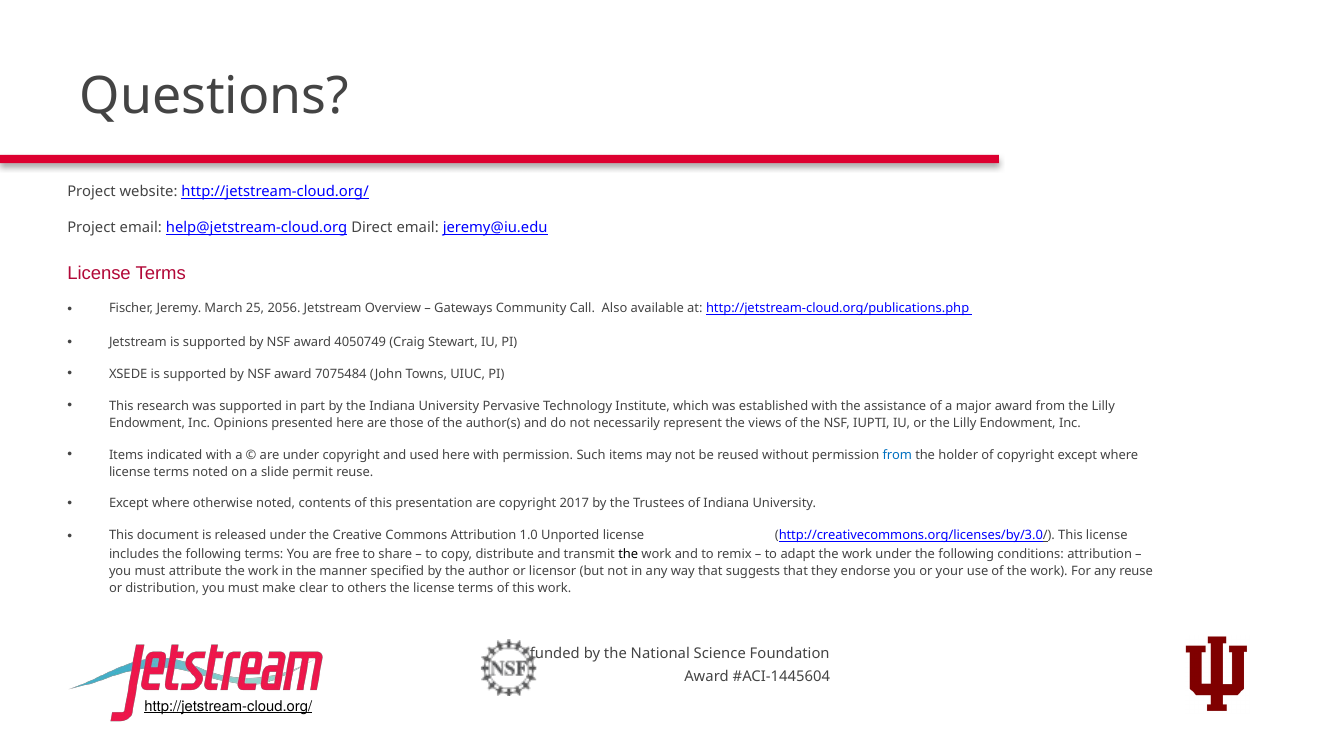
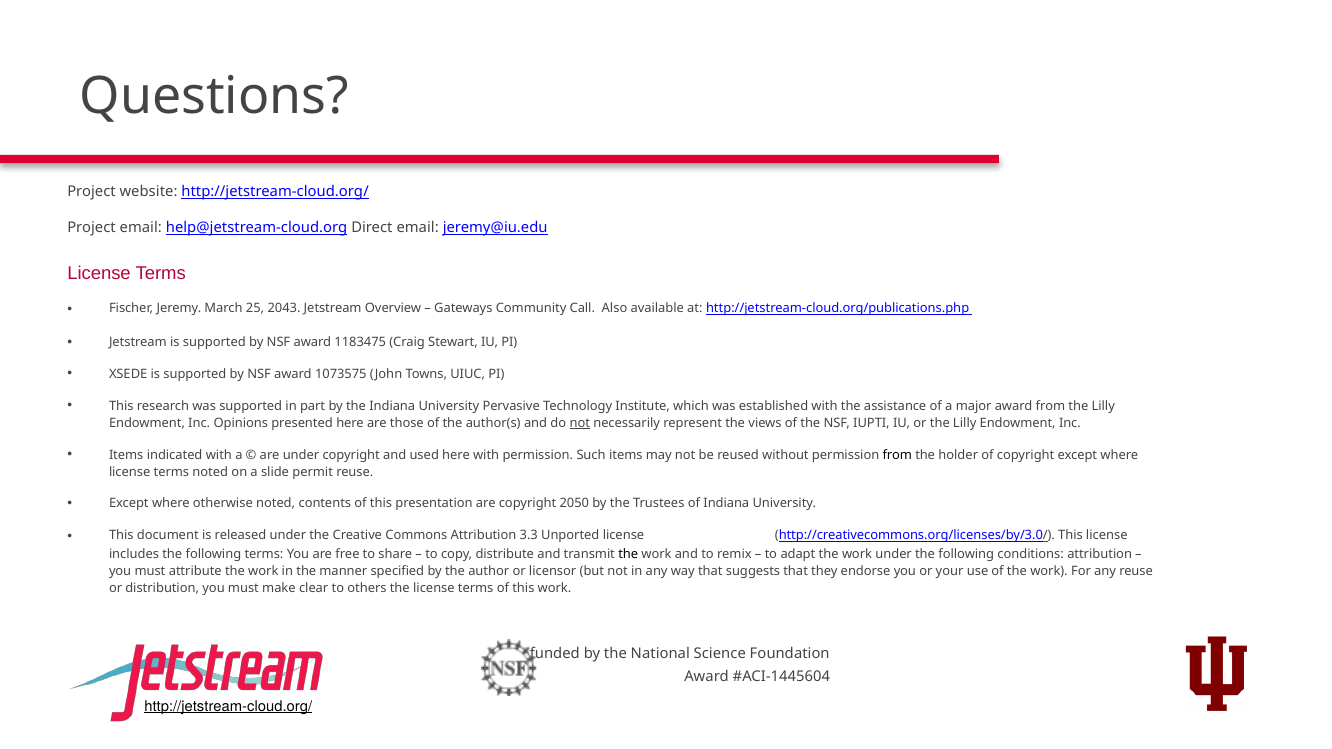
2056: 2056 -> 2043
4050749: 4050749 -> 1183475
7075484: 7075484 -> 1073575
not at (580, 423) underline: none -> present
from at (897, 455) colour: blue -> black
2017: 2017 -> 2050
1.0: 1.0 -> 3.3
